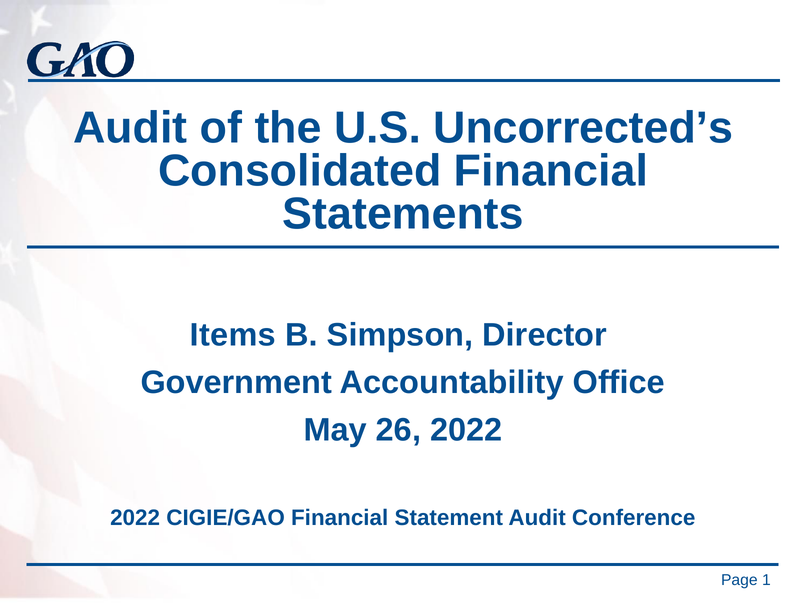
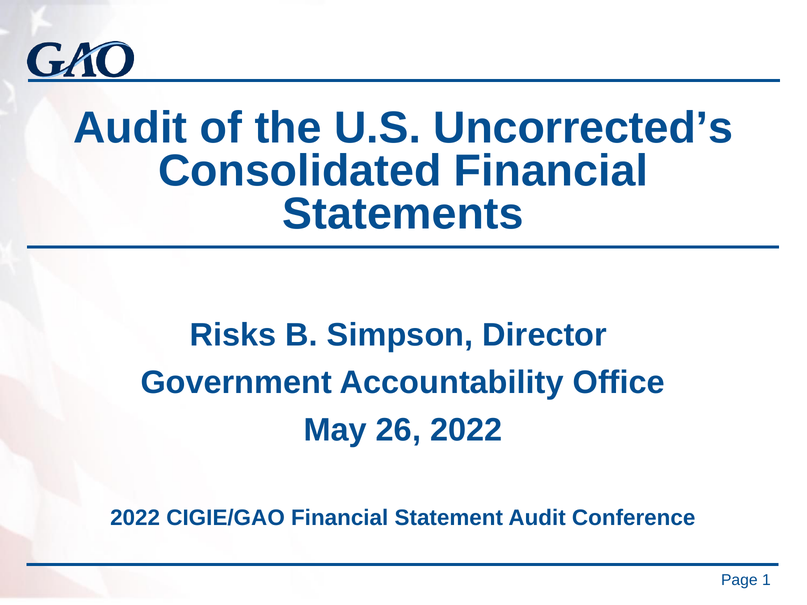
Items: Items -> Risks
